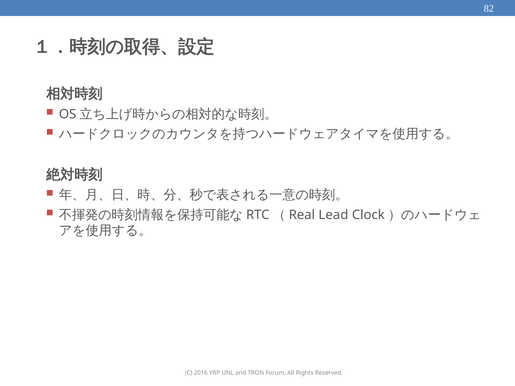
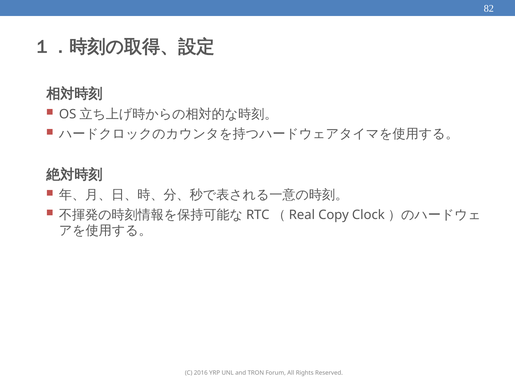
Lead: Lead -> Copy
